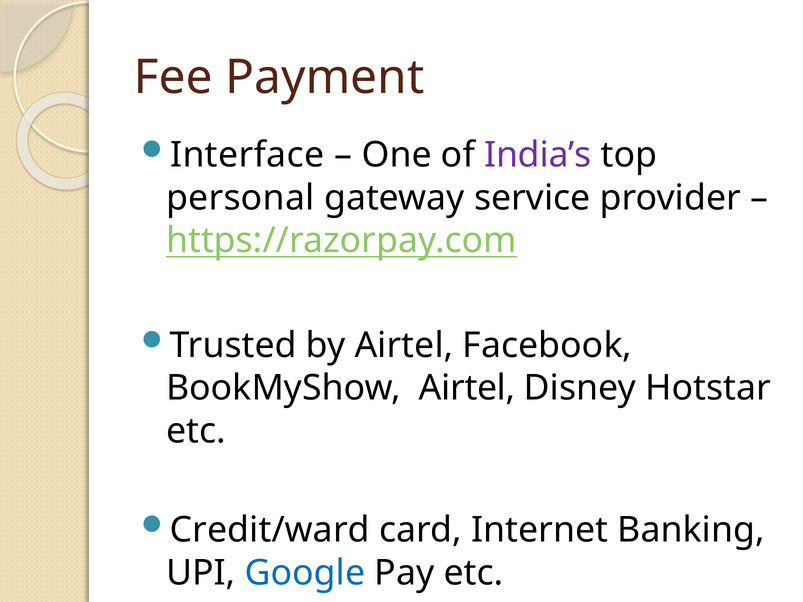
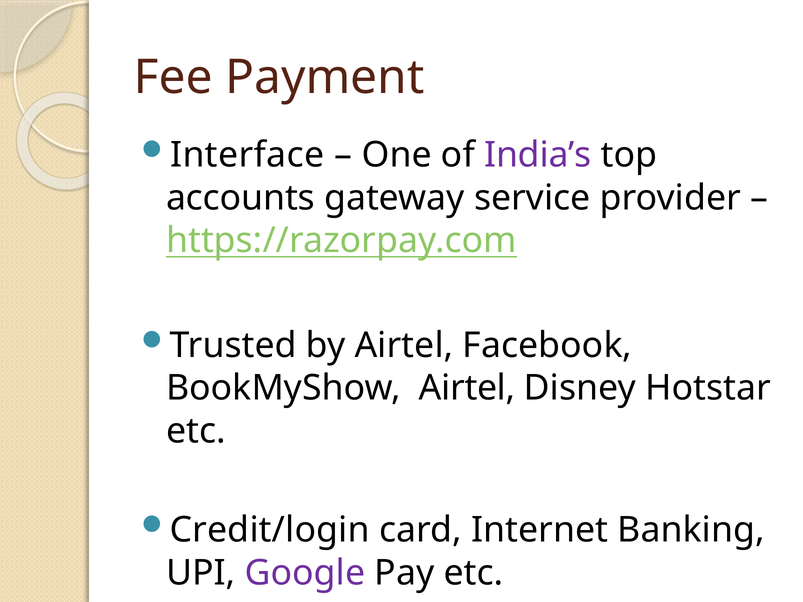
personal: personal -> accounts
Credit/ward: Credit/ward -> Credit/login
Google colour: blue -> purple
